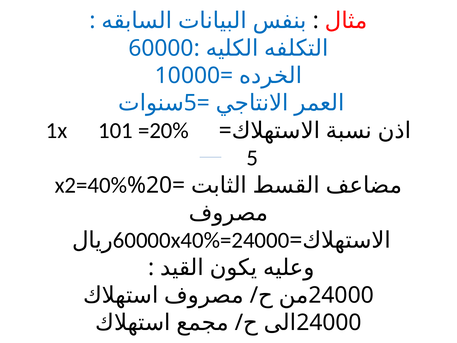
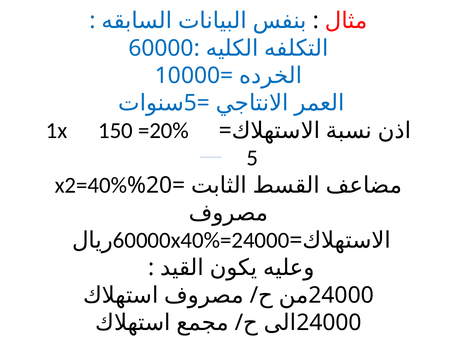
101: 101 -> 150
